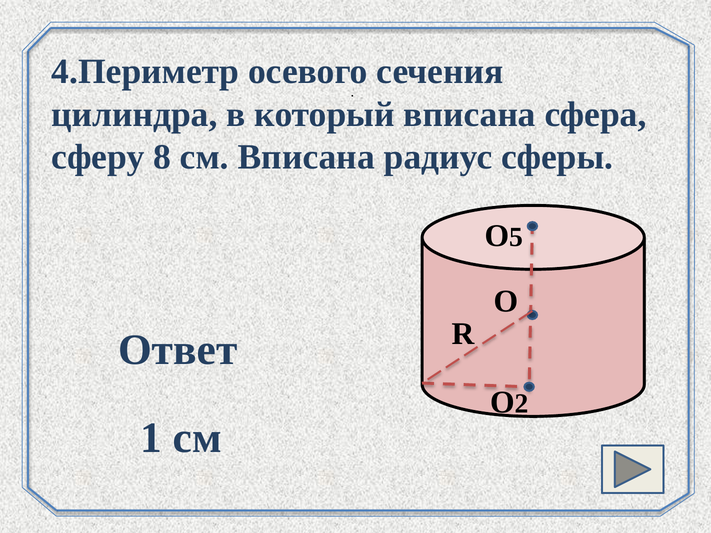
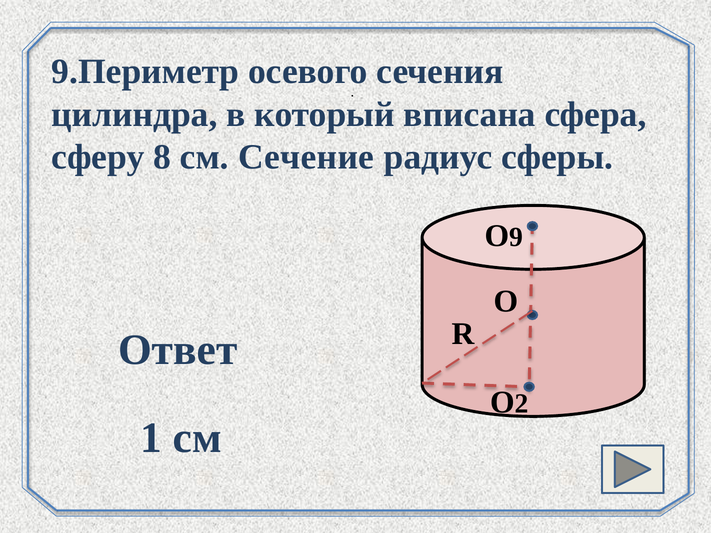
4.Периметр: 4.Периметр -> 9.Периметр
см Вписана: Вписана -> Сечение
5: 5 -> 9
